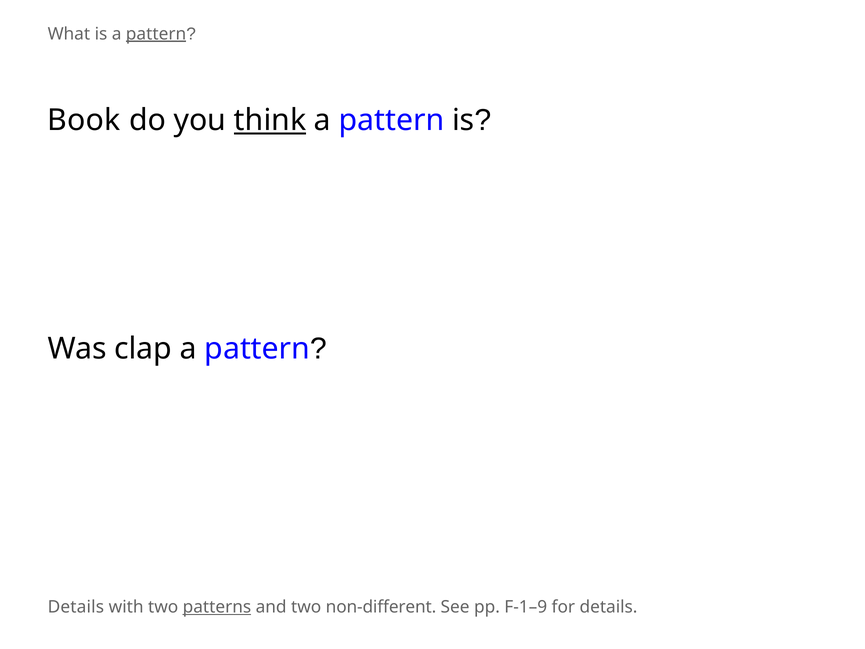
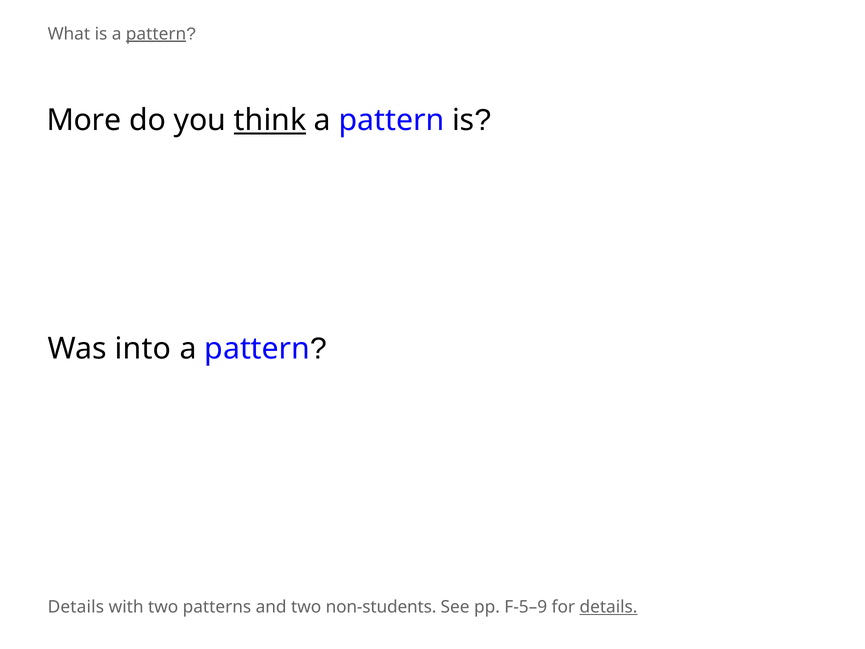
Book: Book -> More
clap: clap -> into
patterns underline: present -> none
non-different: non-different -> non-students
F-1–9: F-1–9 -> F-5–9
details at (609, 607) underline: none -> present
